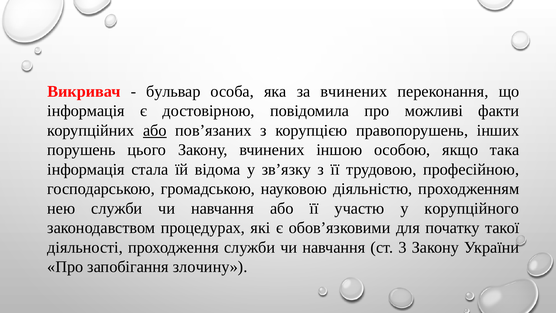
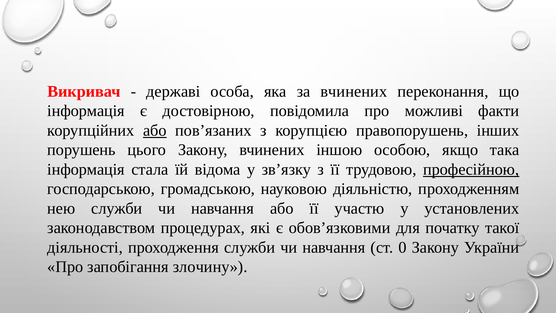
бульвар: бульвар -> державі
професійною underline: none -> present
корупційного: корупційного -> установлених
3: 3 -> 0
